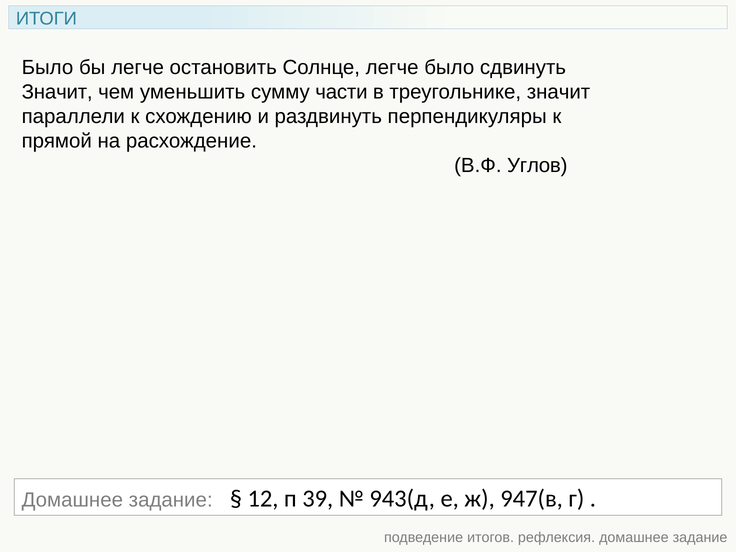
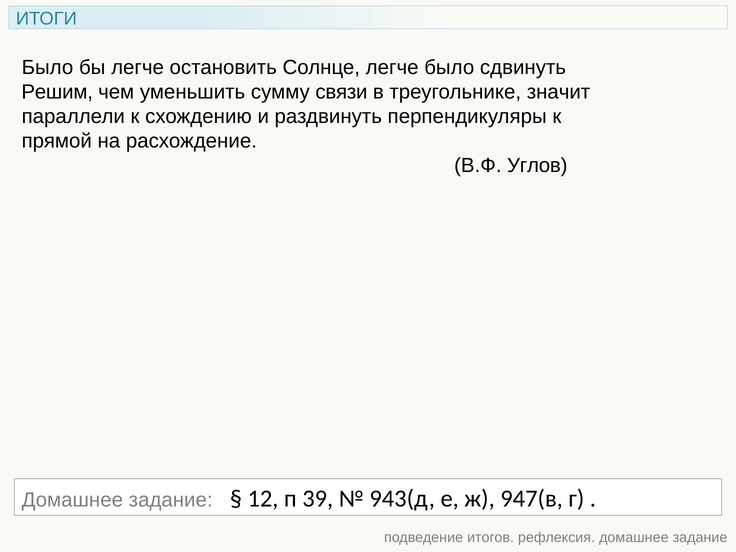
Значит at (57, 92): Значит -> Решим
части: части -> связи
